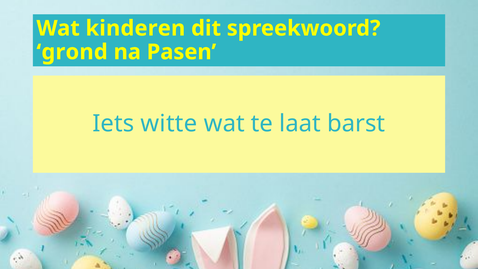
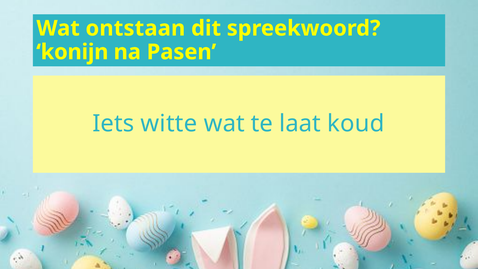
kinderen: kinderen -> ontstaan
grond: grond -> konijn
barst: barst -> koud
